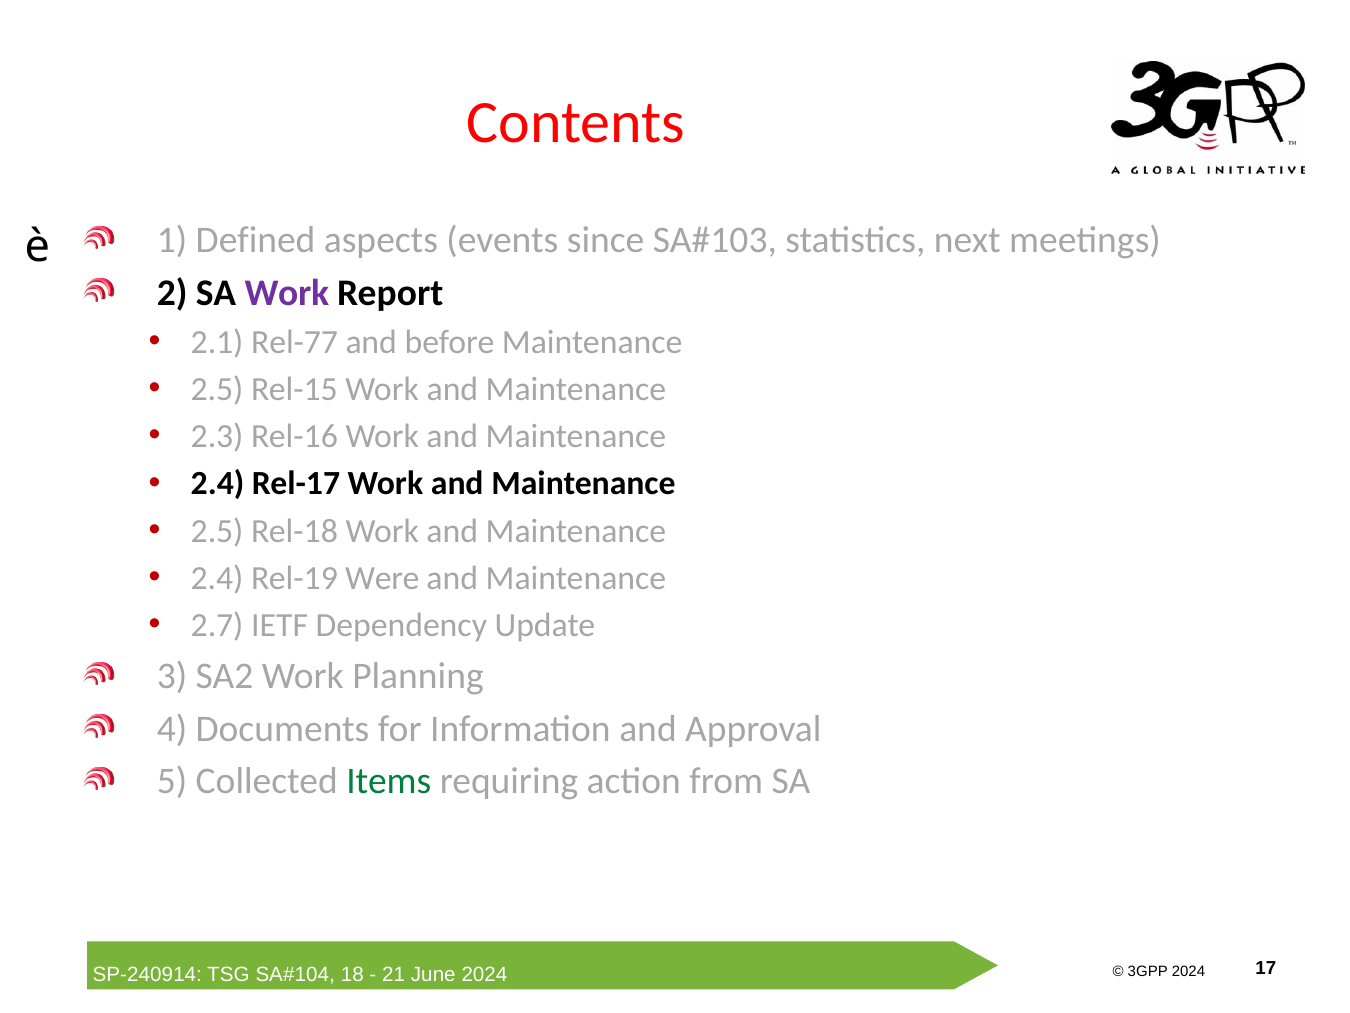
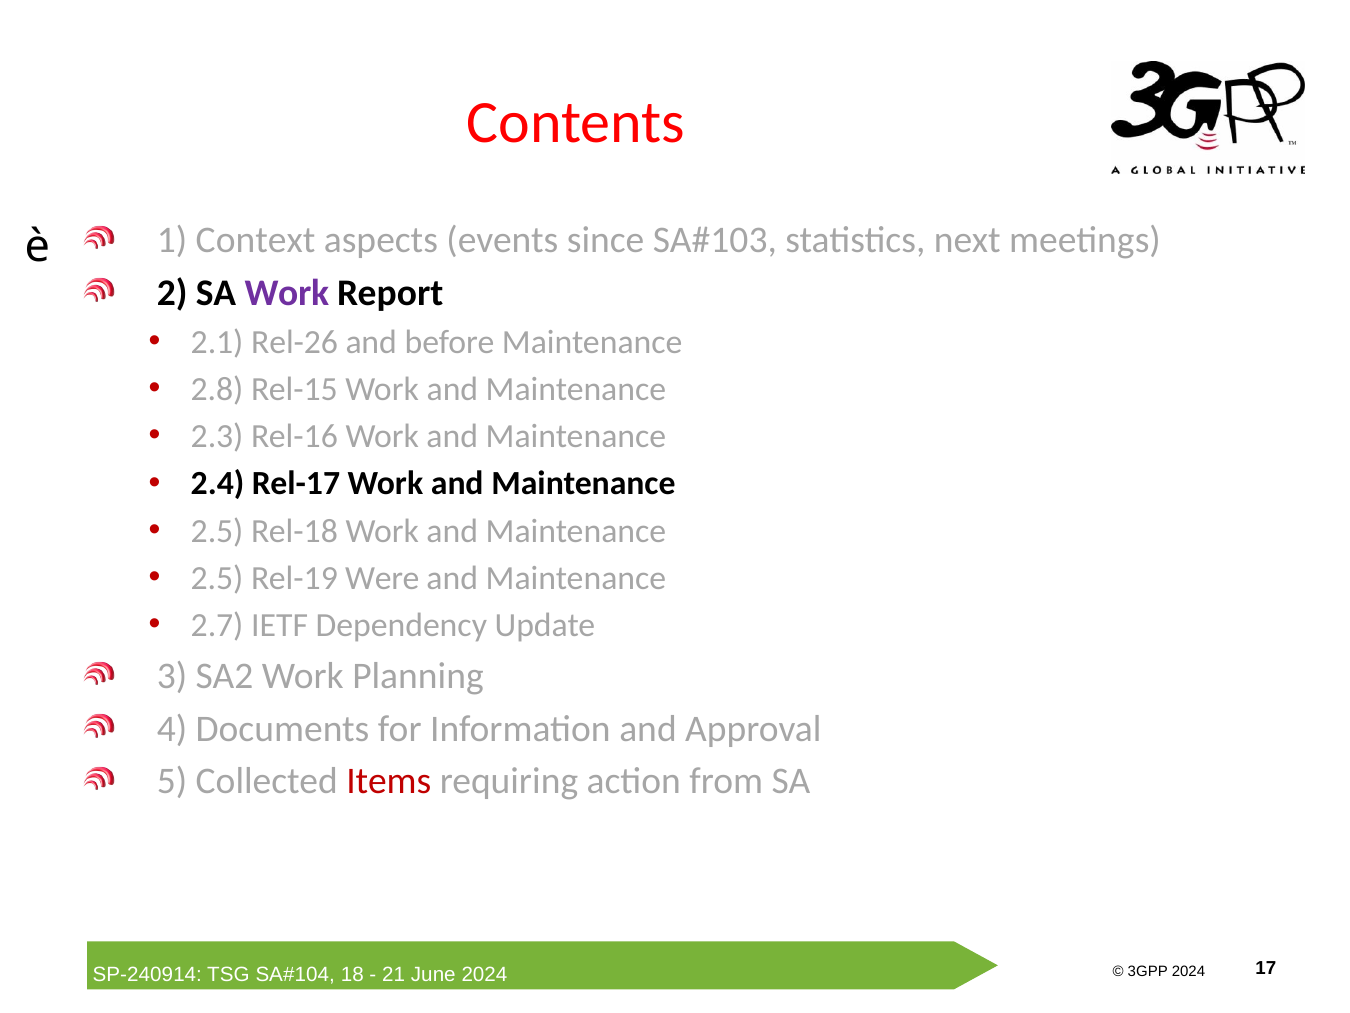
Defined: Defined -> Context
Rel-77: Rel-77 -> Rel-26
2.5 at (217, 389): 2.5 -> 2.8
2.4 at (217, 578): 2.4 -> 2.5
Items colour: green -> red
